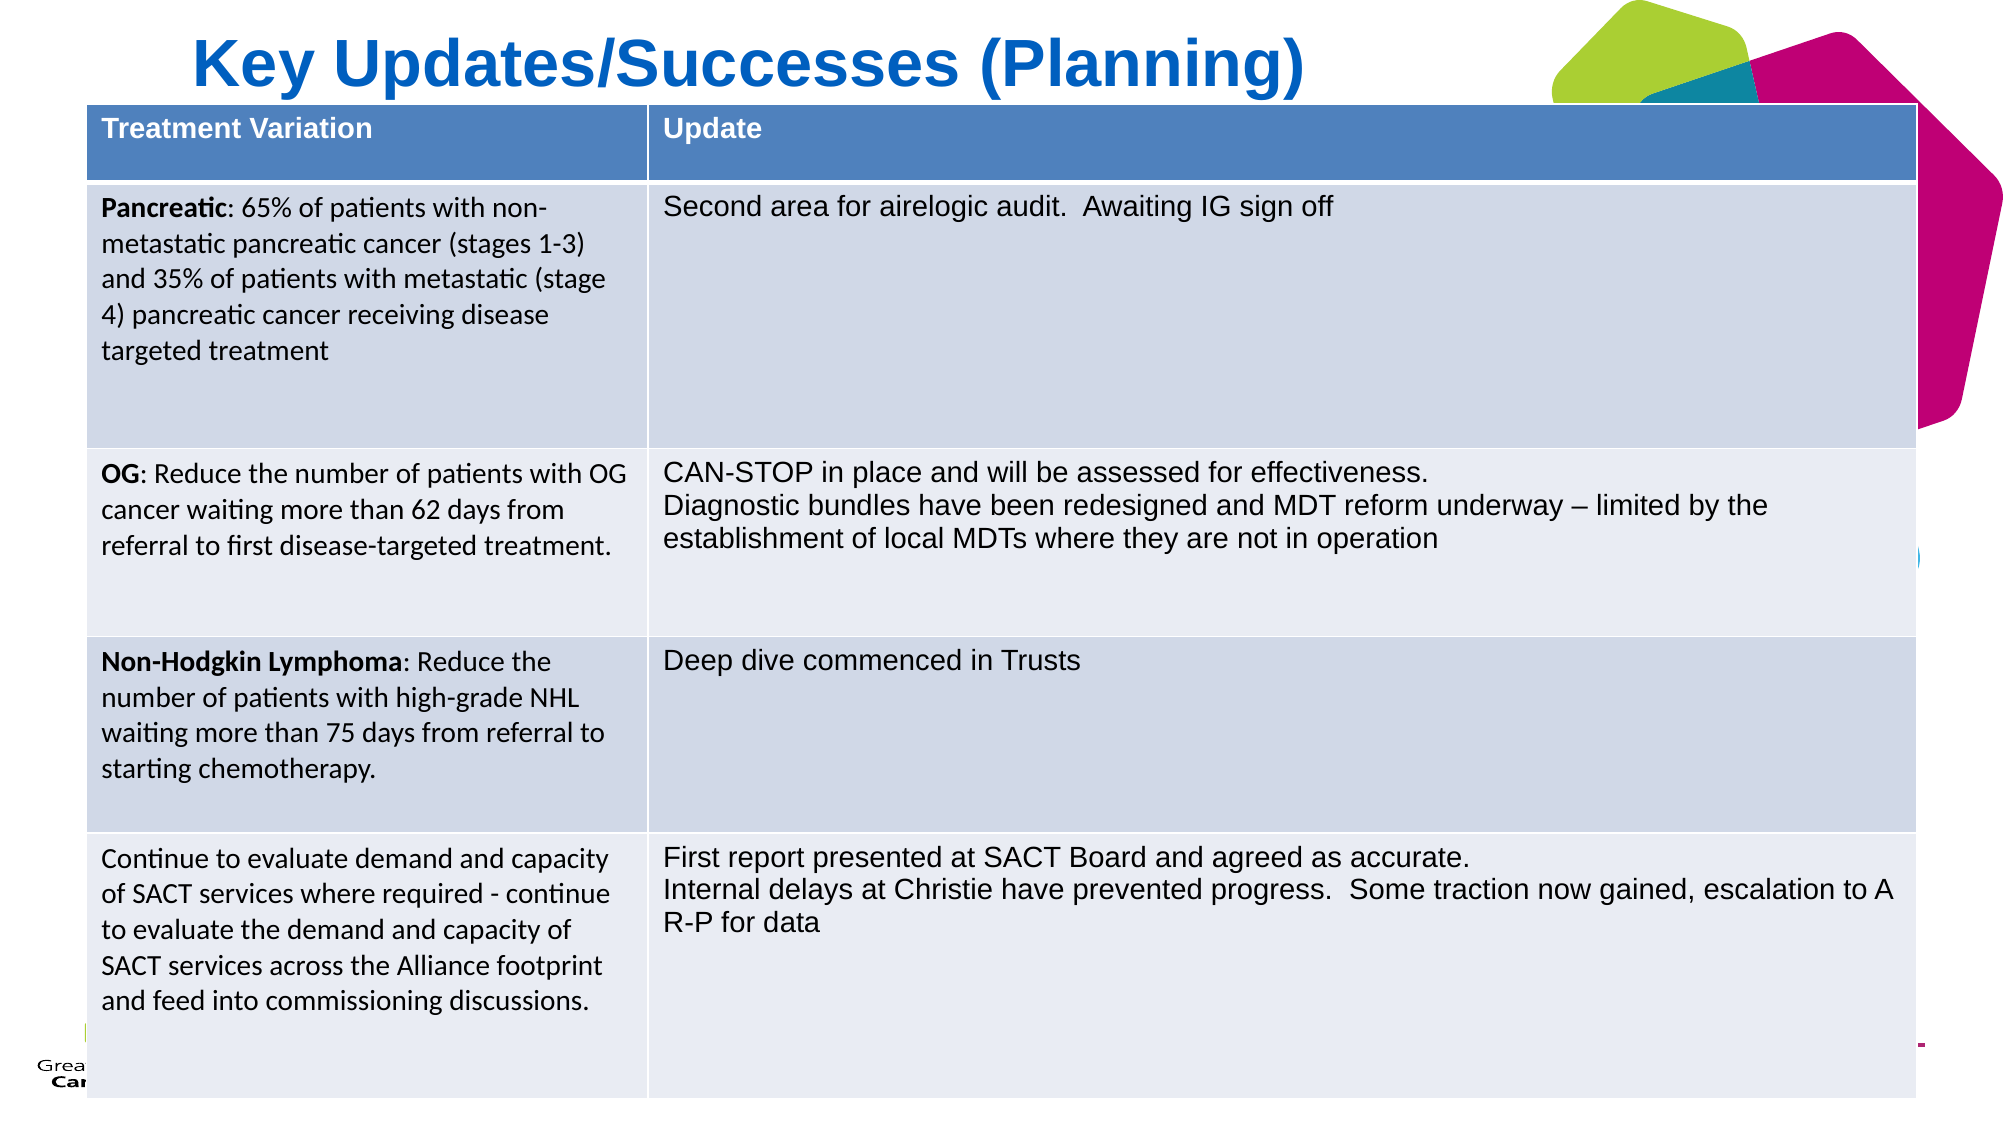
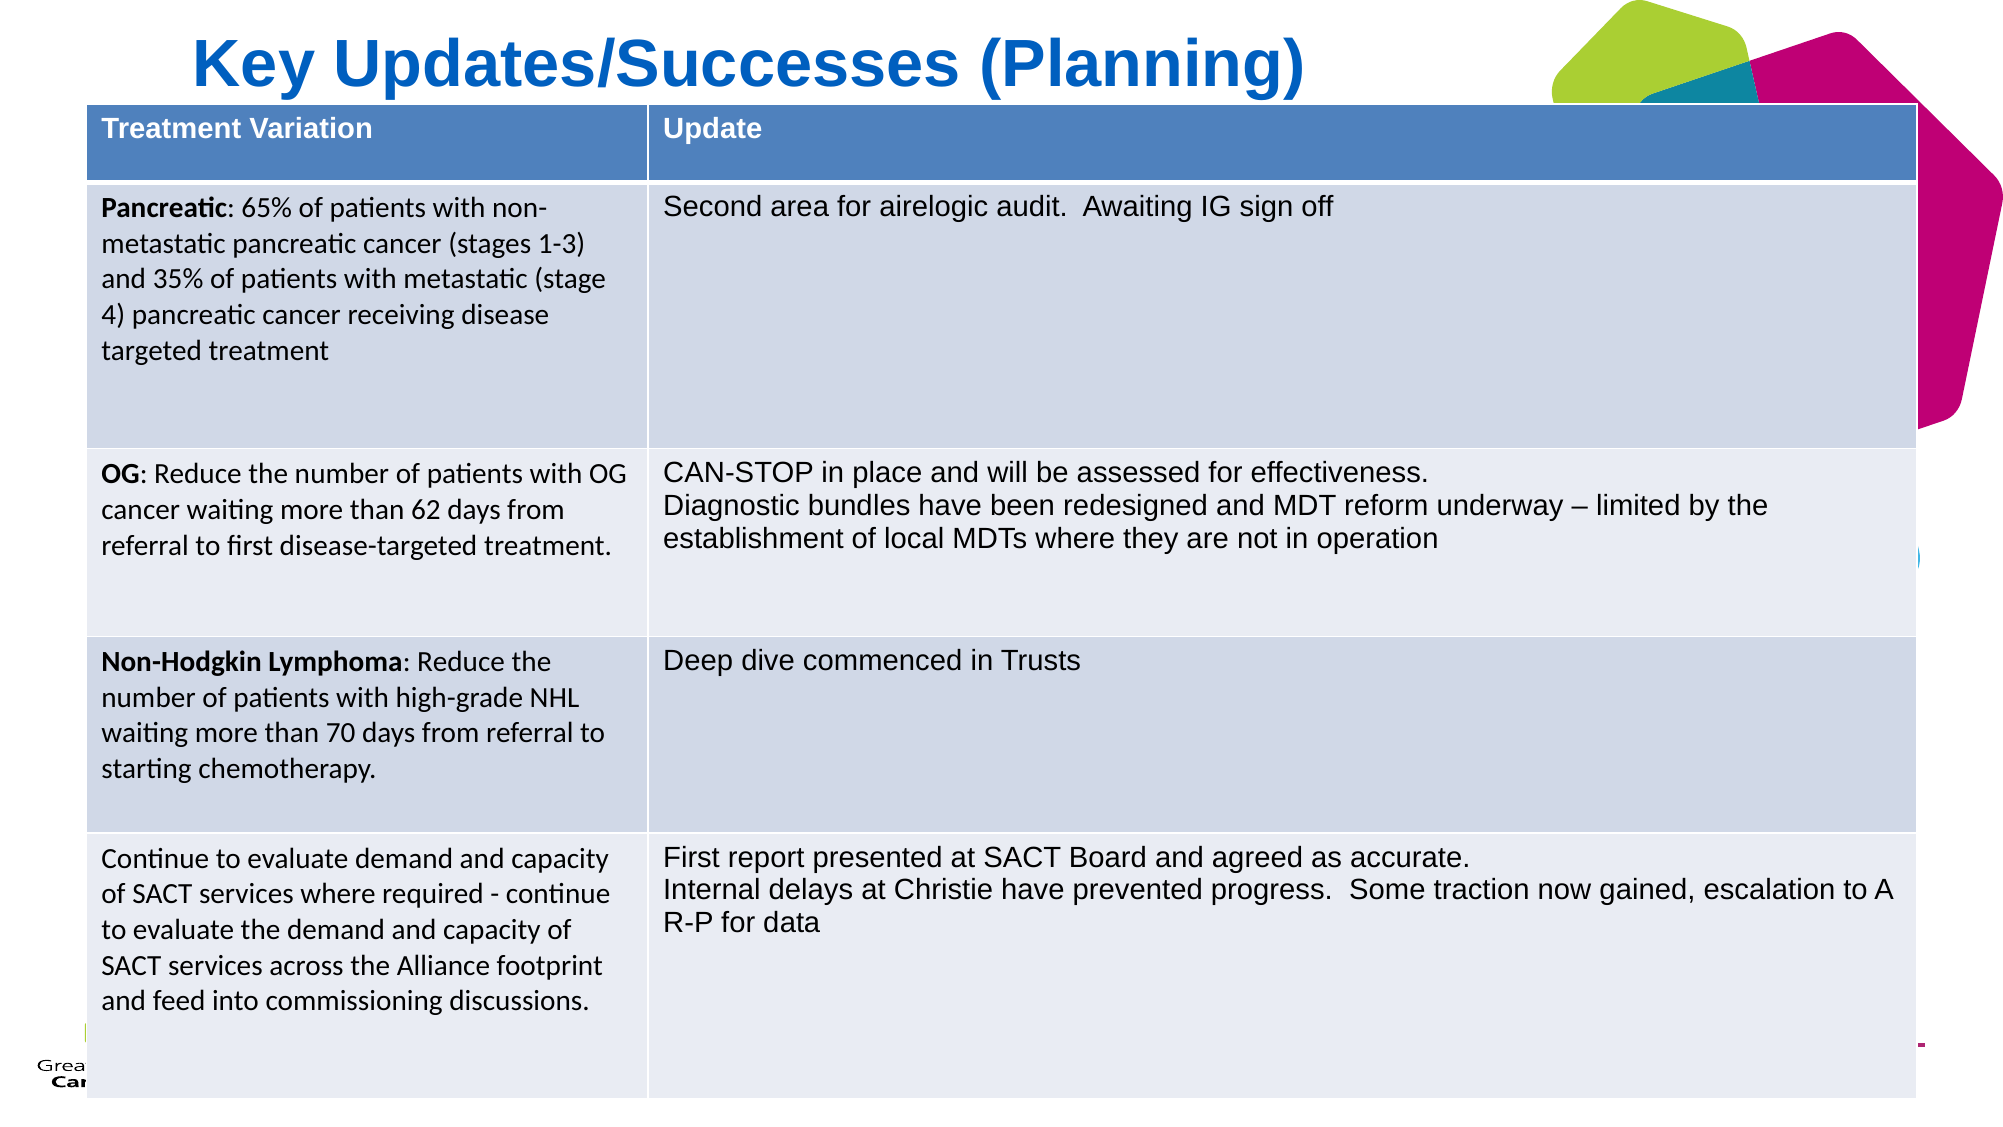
75: 75 -> 70
